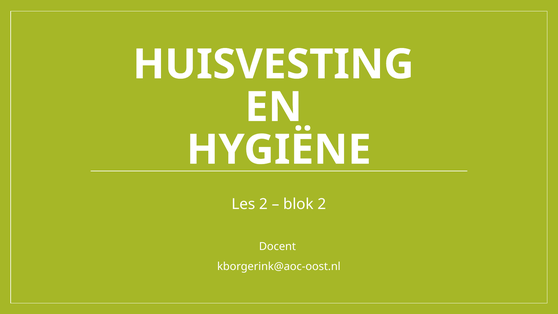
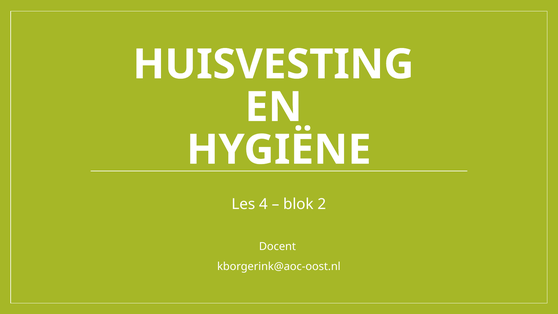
Les 2: 2 -> 4
